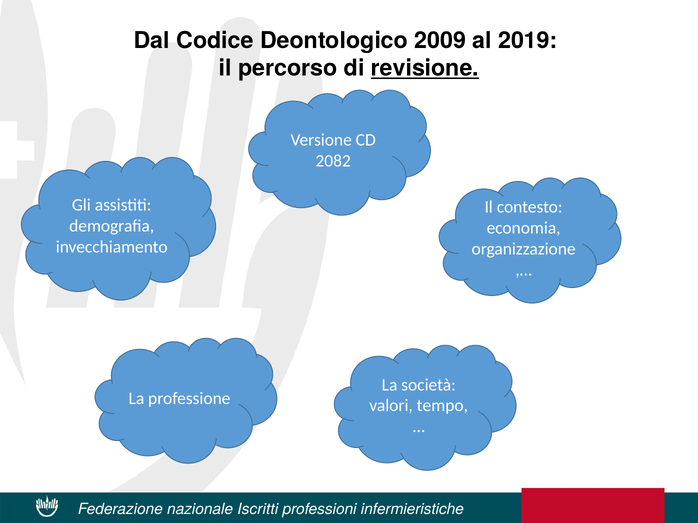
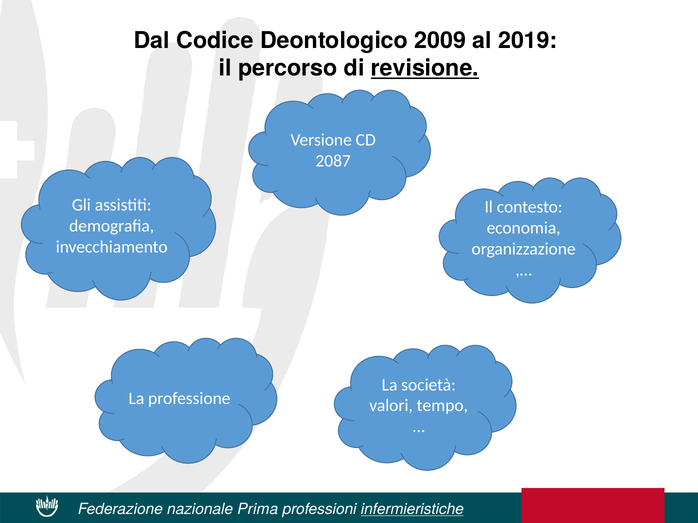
2082: 2082 -> 2087
Iscritti: Iscritti -> Prima
infermieristiche underline: none -> present
